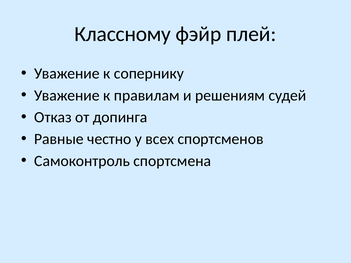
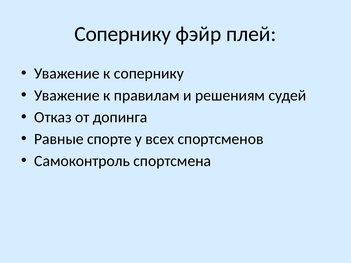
Классному at (123, 34): Классному -> Сопернику
честно: честно -> спорте
